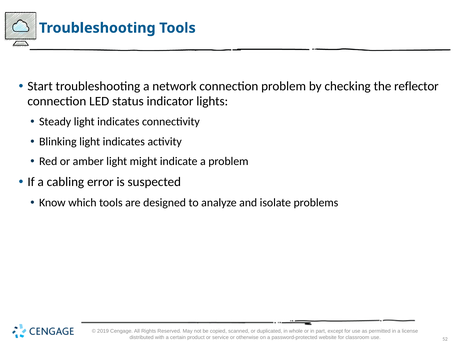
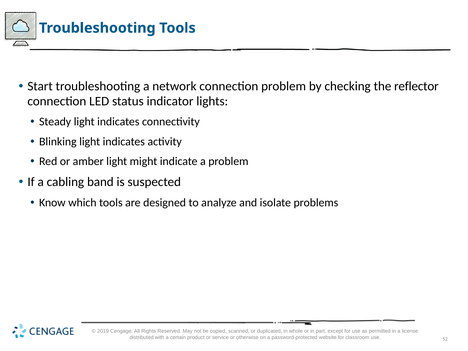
error: error -> band
